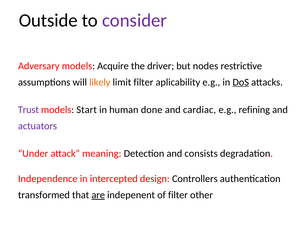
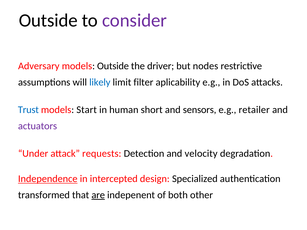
models Acquire: Acquire -> Outside
likely colour: orange -> blue
DoS underline: present -> none
Trust colour: purple -> blue
done: done -> short
cardiac: cardiac -> sensors
refining: refining -> retailer
meaning: meaning -> requests
consists: consists -> velocity
Independence underline: none -> present
Controllers: Controllers -> Specialized
of filter: filter -> both
